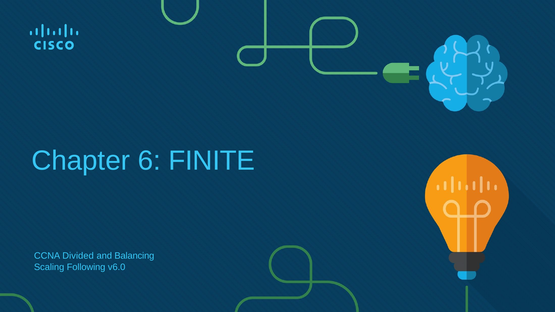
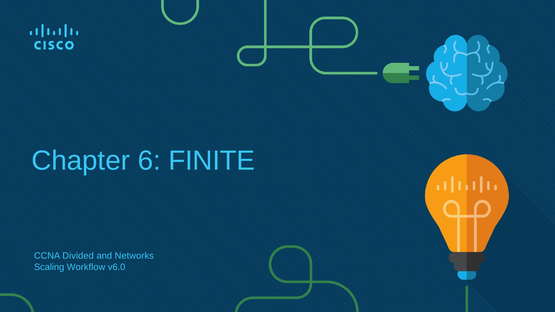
Balancing: Balancing -> Networks
Following: Following -> Workflow
